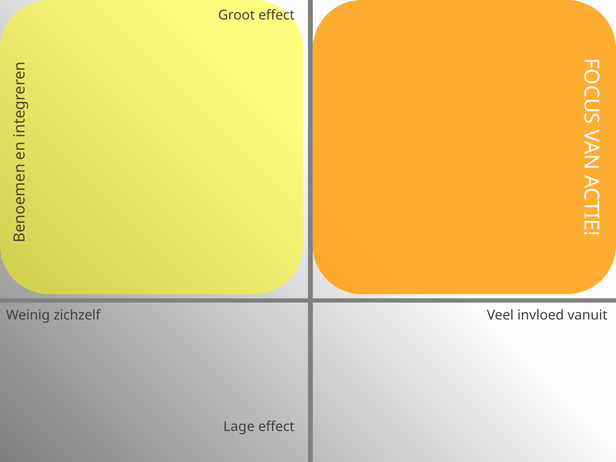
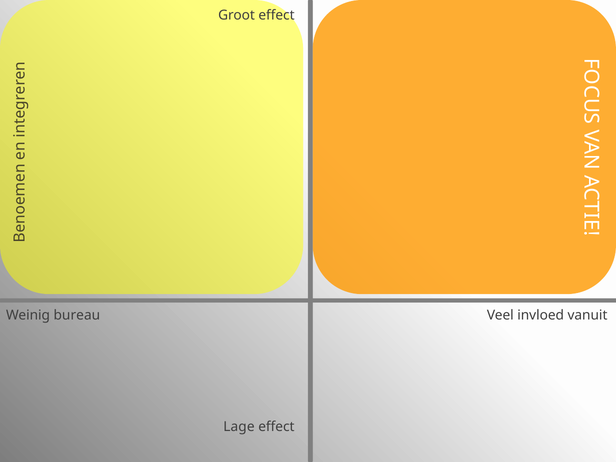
zichzelf: zichzelf -> bureau
